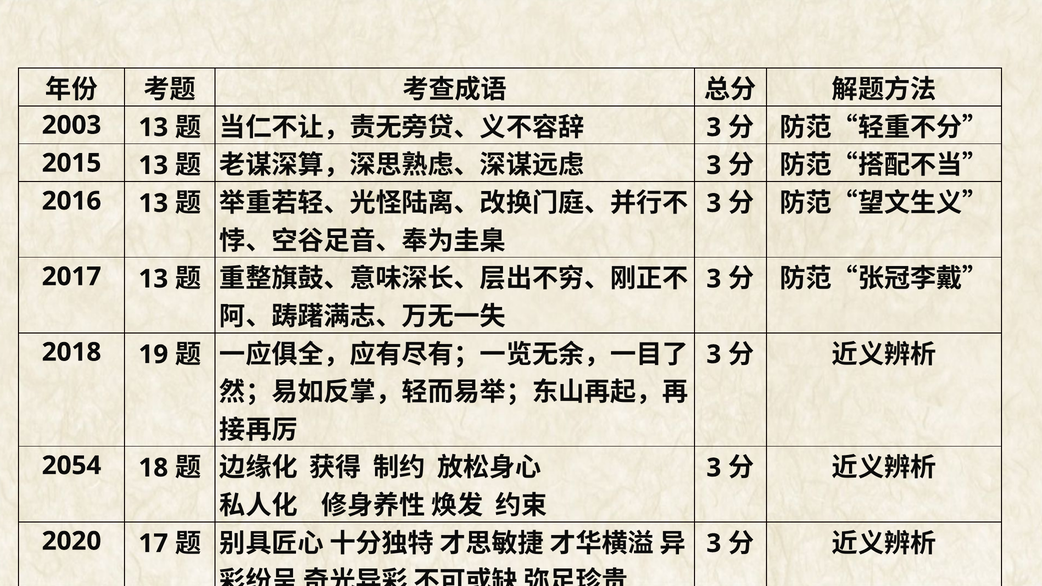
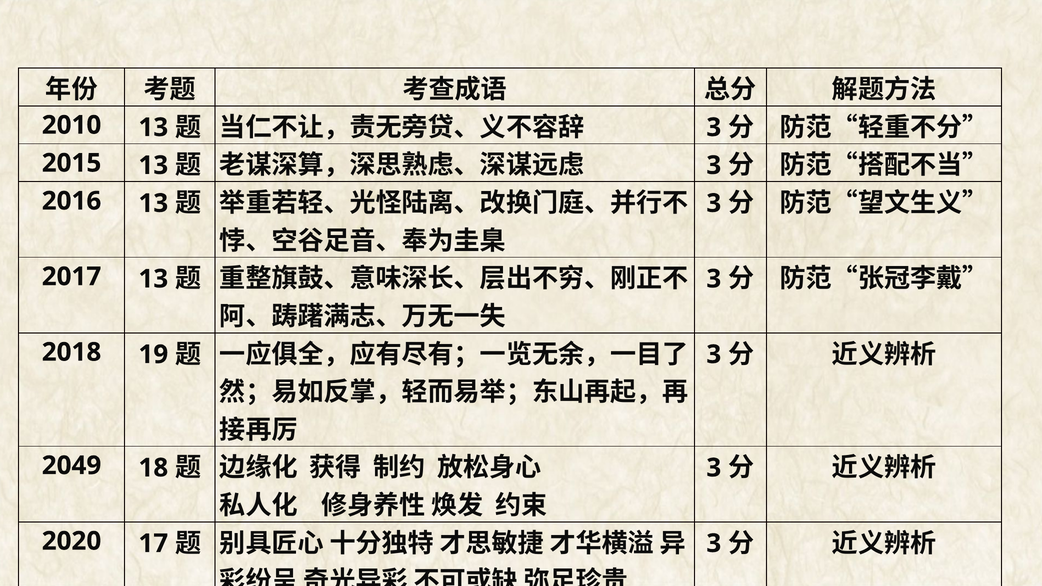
2003: 2003 -> 2010
2054: 2054 -> 2049
